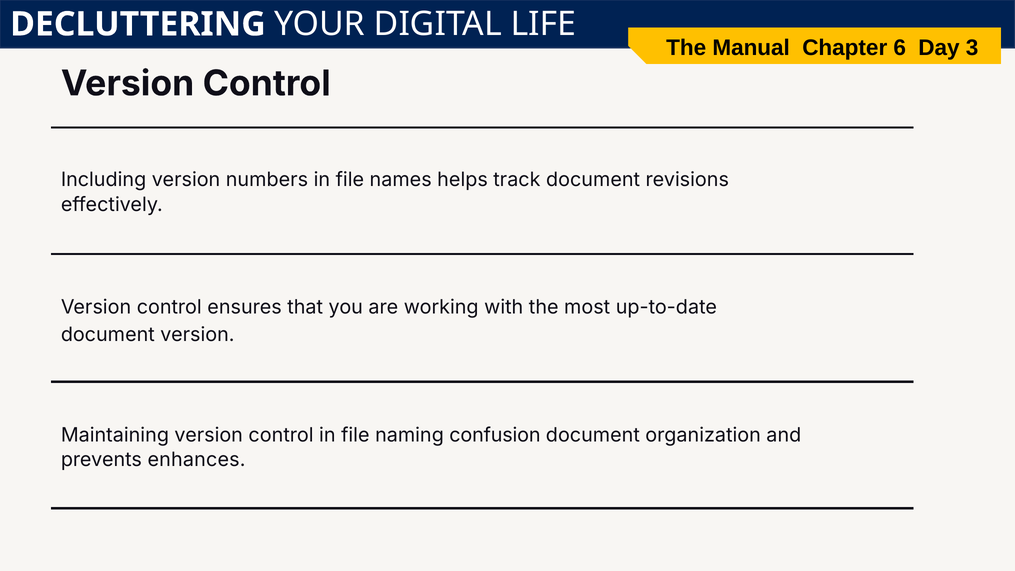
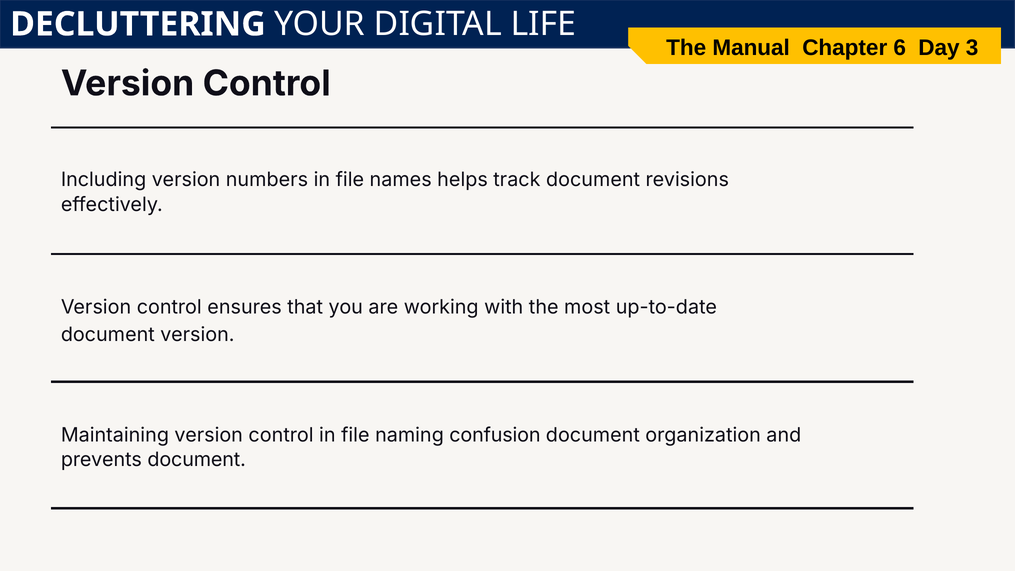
prevents enhances: enhances -> document
